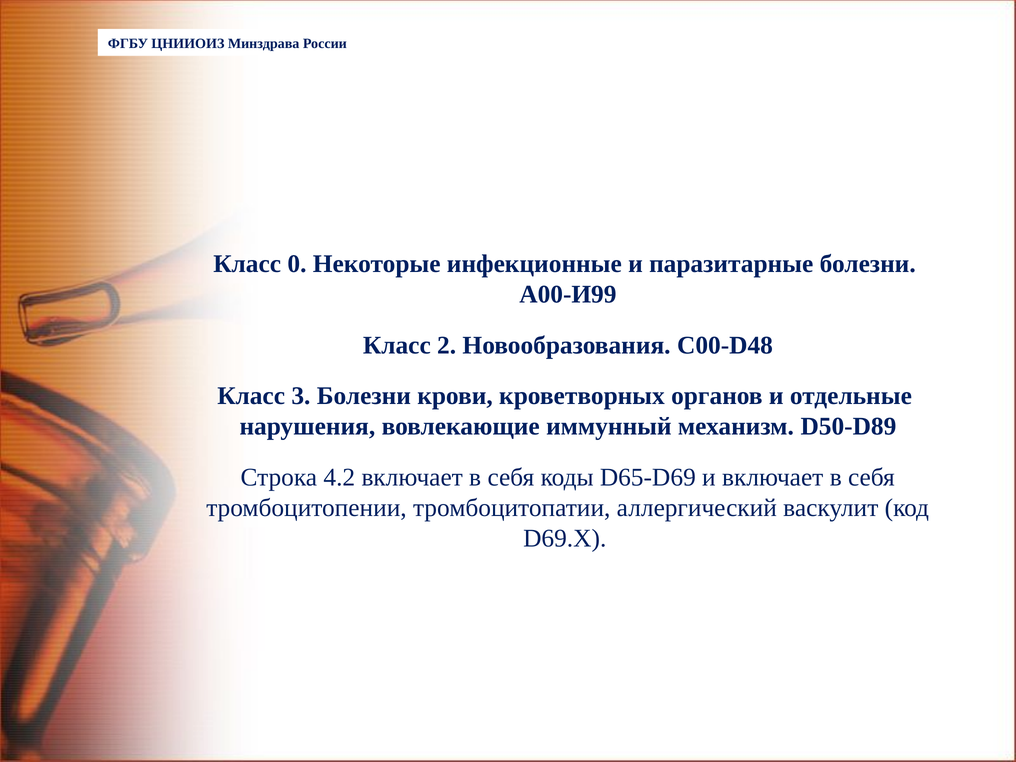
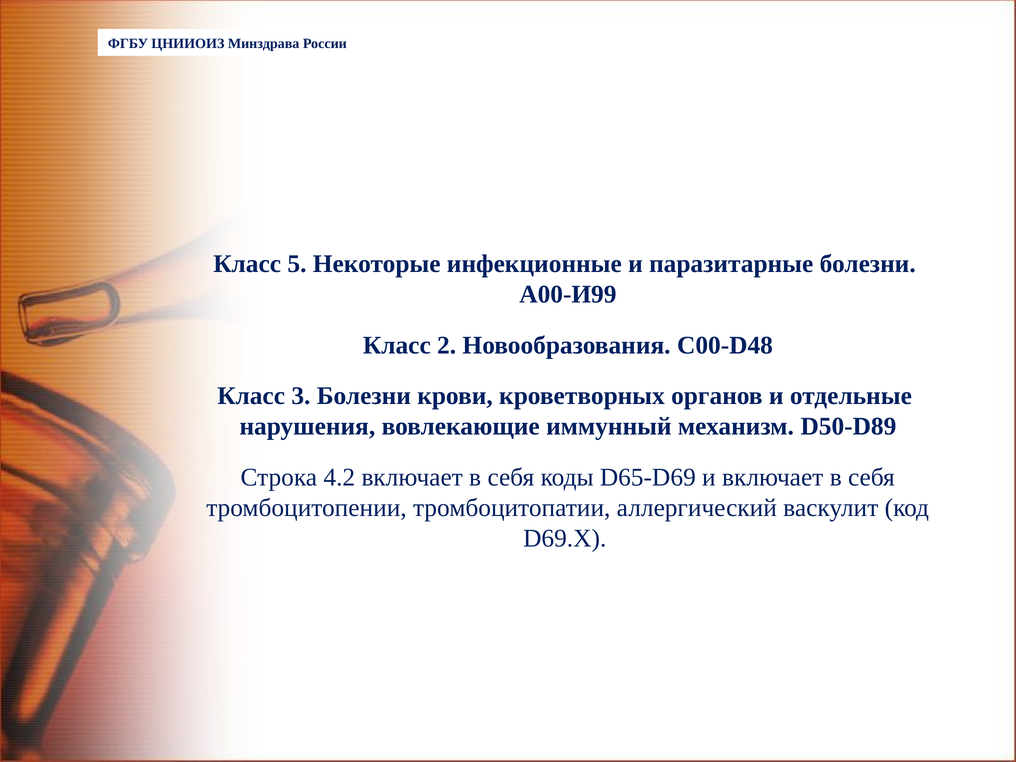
0: 0 -> 5
